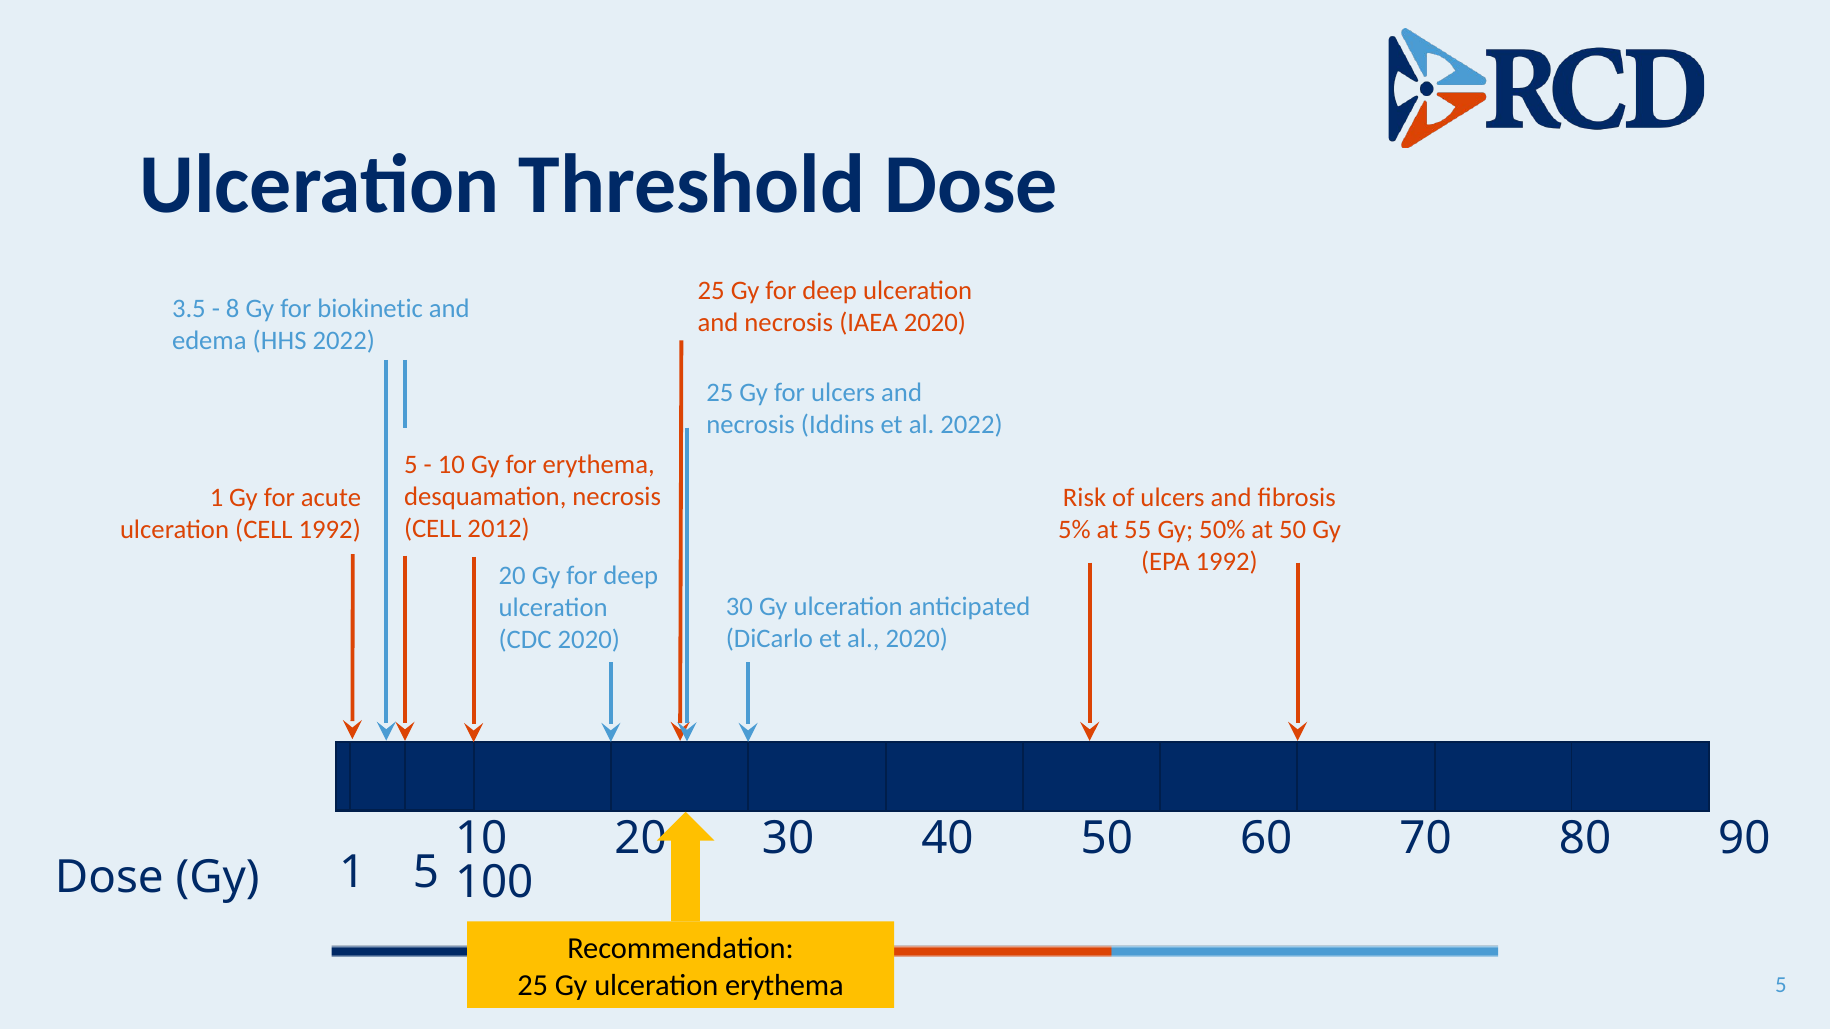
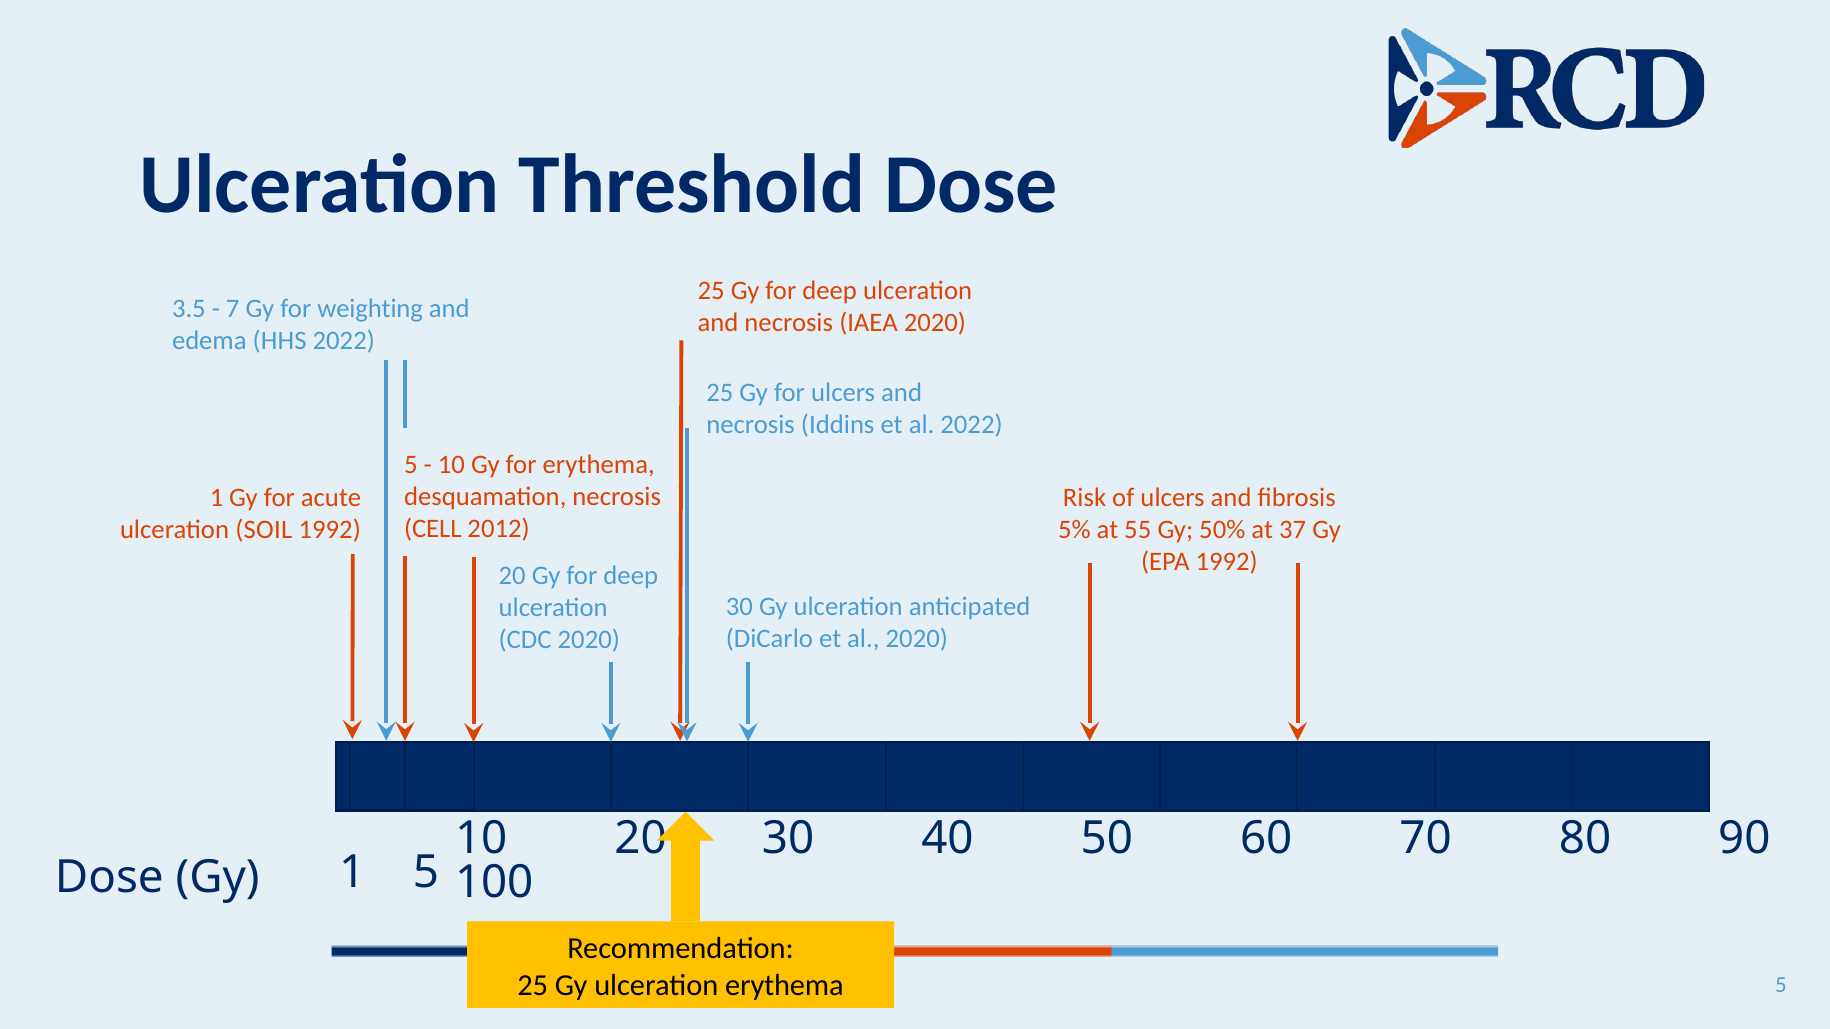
8: 8 -> 7
biokinetic: biokinetic -> weighting
at 50: 50 -> 37
ulceration CELL: CELL -> SOIL
